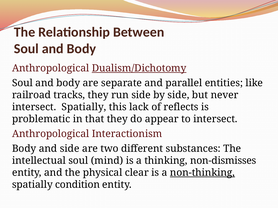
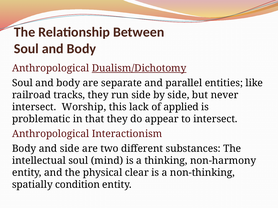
intersect Spatially: Spatially -> Worship
reflects: reflects -> applied
non-dismisses: non-dismisses -> non-harmony
non-thinking underline: present -> none
